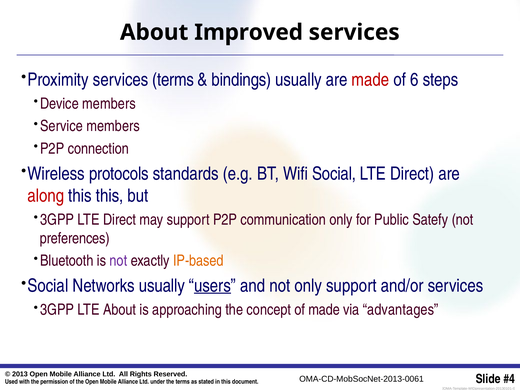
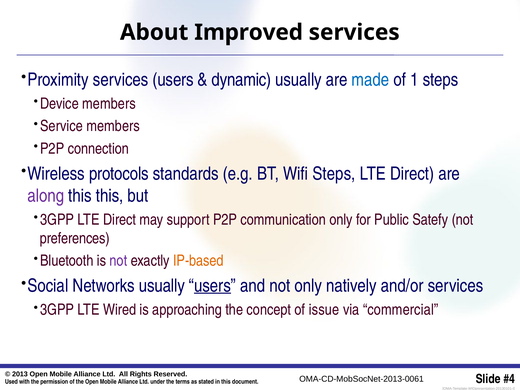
services terms: terms -> users
bindings: bindings -> dynamic
made at (370, 80) colour: red -> blue
6: 6 -> 1
Wifi Social: Social -> Steps
along colour: red -> purple
only support: support -> natively
LTE About: About -> Wired
of made: made -> issue
advantages: advantages -> commercial
